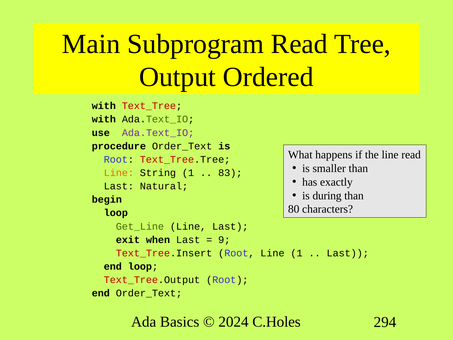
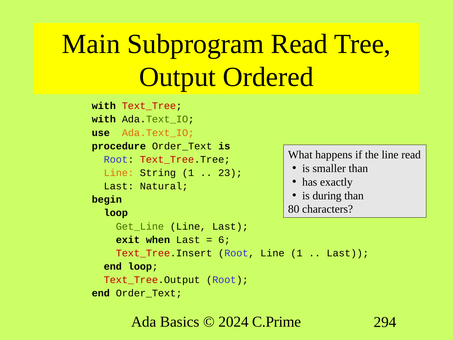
Ada.Text_IO at (158, 133) colour: purple -> orange
83: 83 -> 23
9: 9 -> 6
C.Holes: C.Holes -> C.Prime
